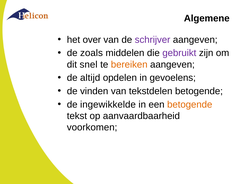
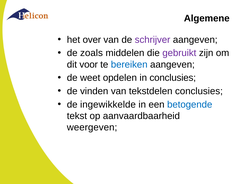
snel: snel -> voor
bereiken colour: orange -> blue
altijd: altijd -> weet
in gevoelens: gevoelens -> conclusies
tekstdelen betogende: betogende -> conclusies
betogende at (190, 105) colour: orange -> blue
voorkomen: voorkomen -> weergeven
